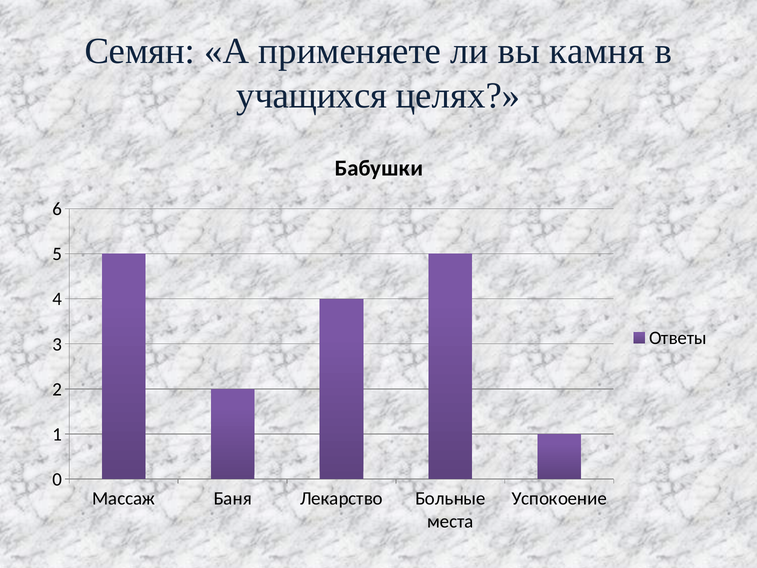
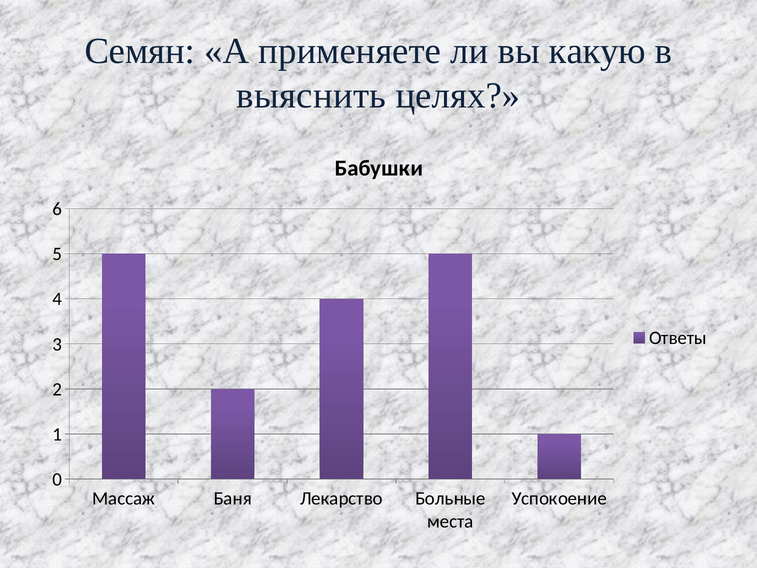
камня: камня -> какую
учащихся: учащихся -> выяснить
